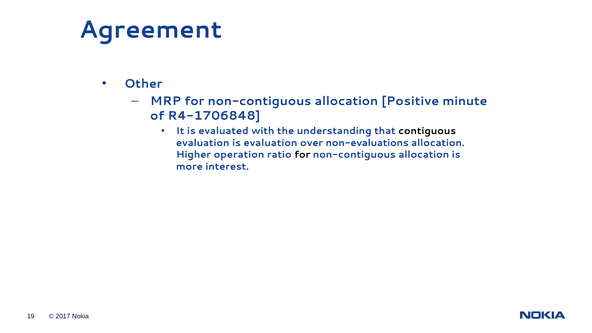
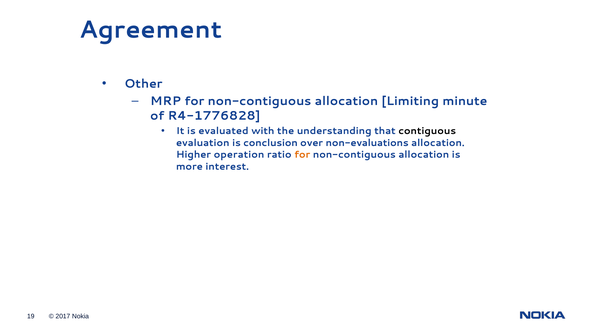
Positive: Positive -> Limiting
R4-1706848: R4-1706848 -> R4-1776828
is evaluation: evaluation -> conclusion
for at (302, 155) colour: black -> orange
